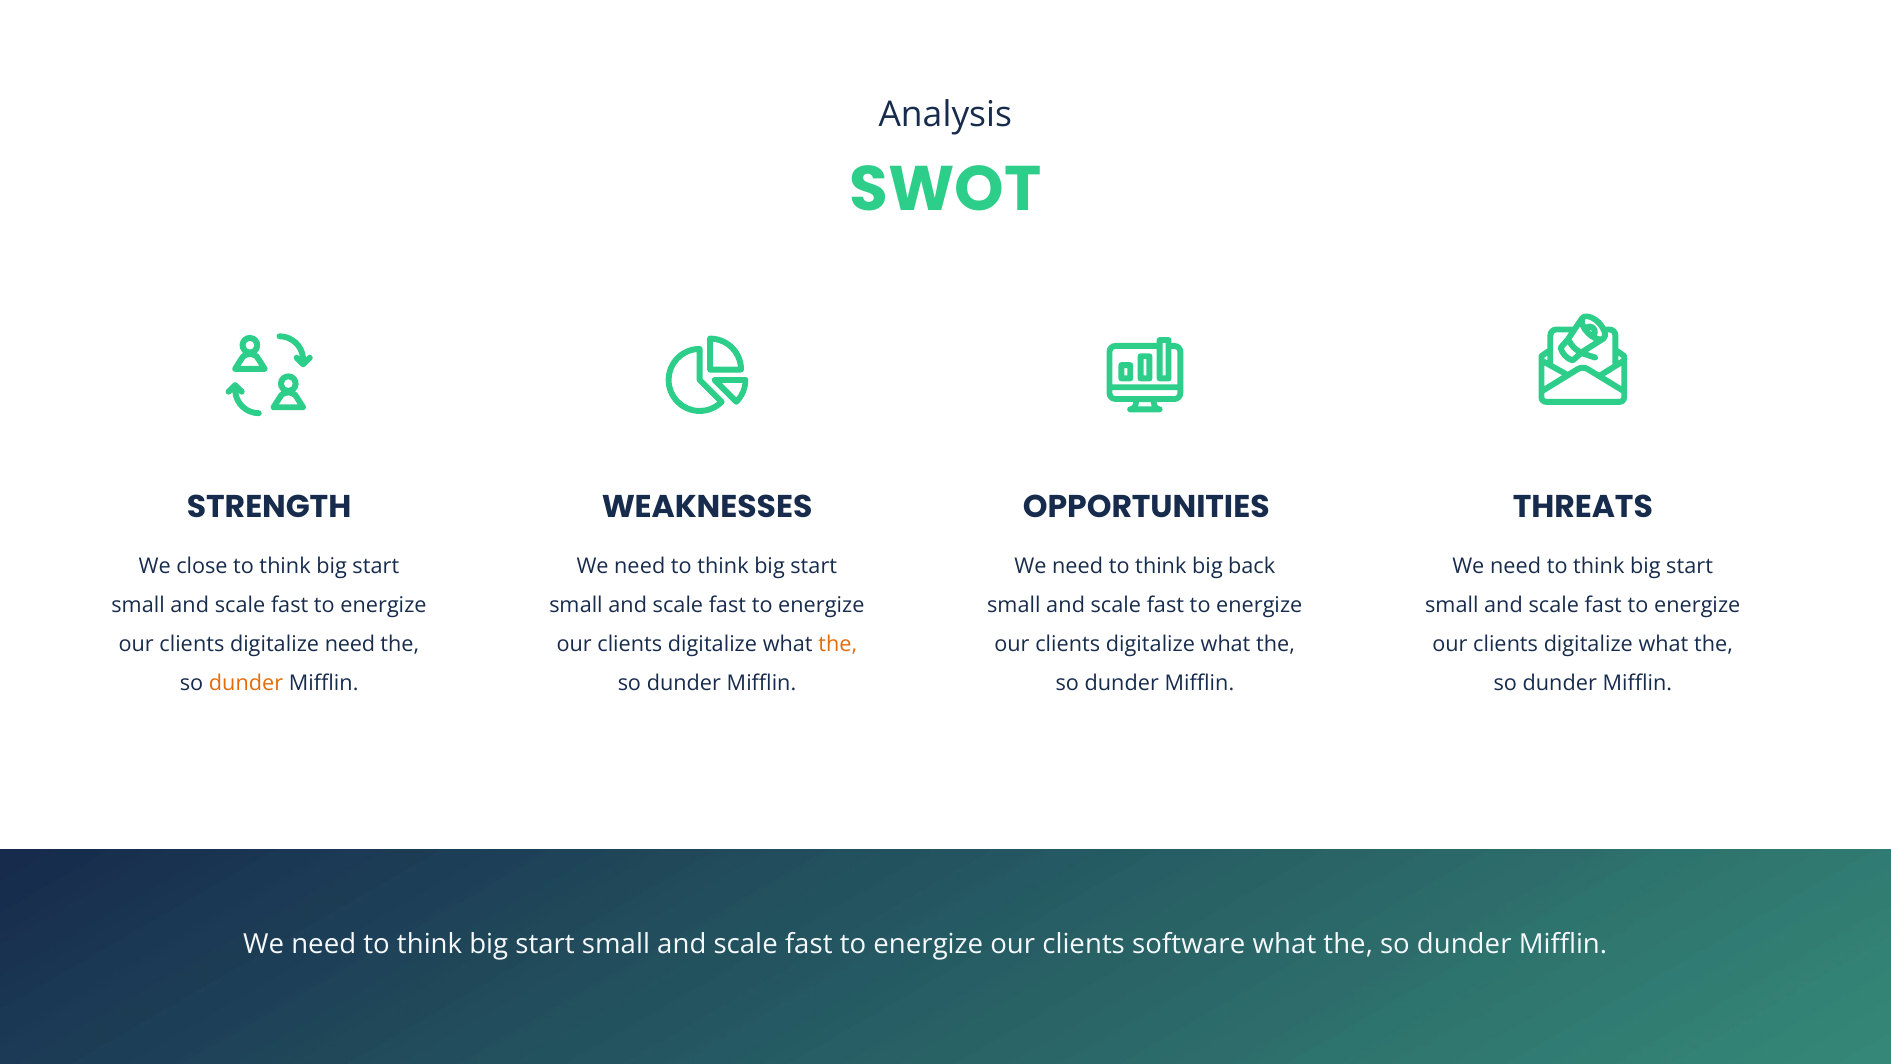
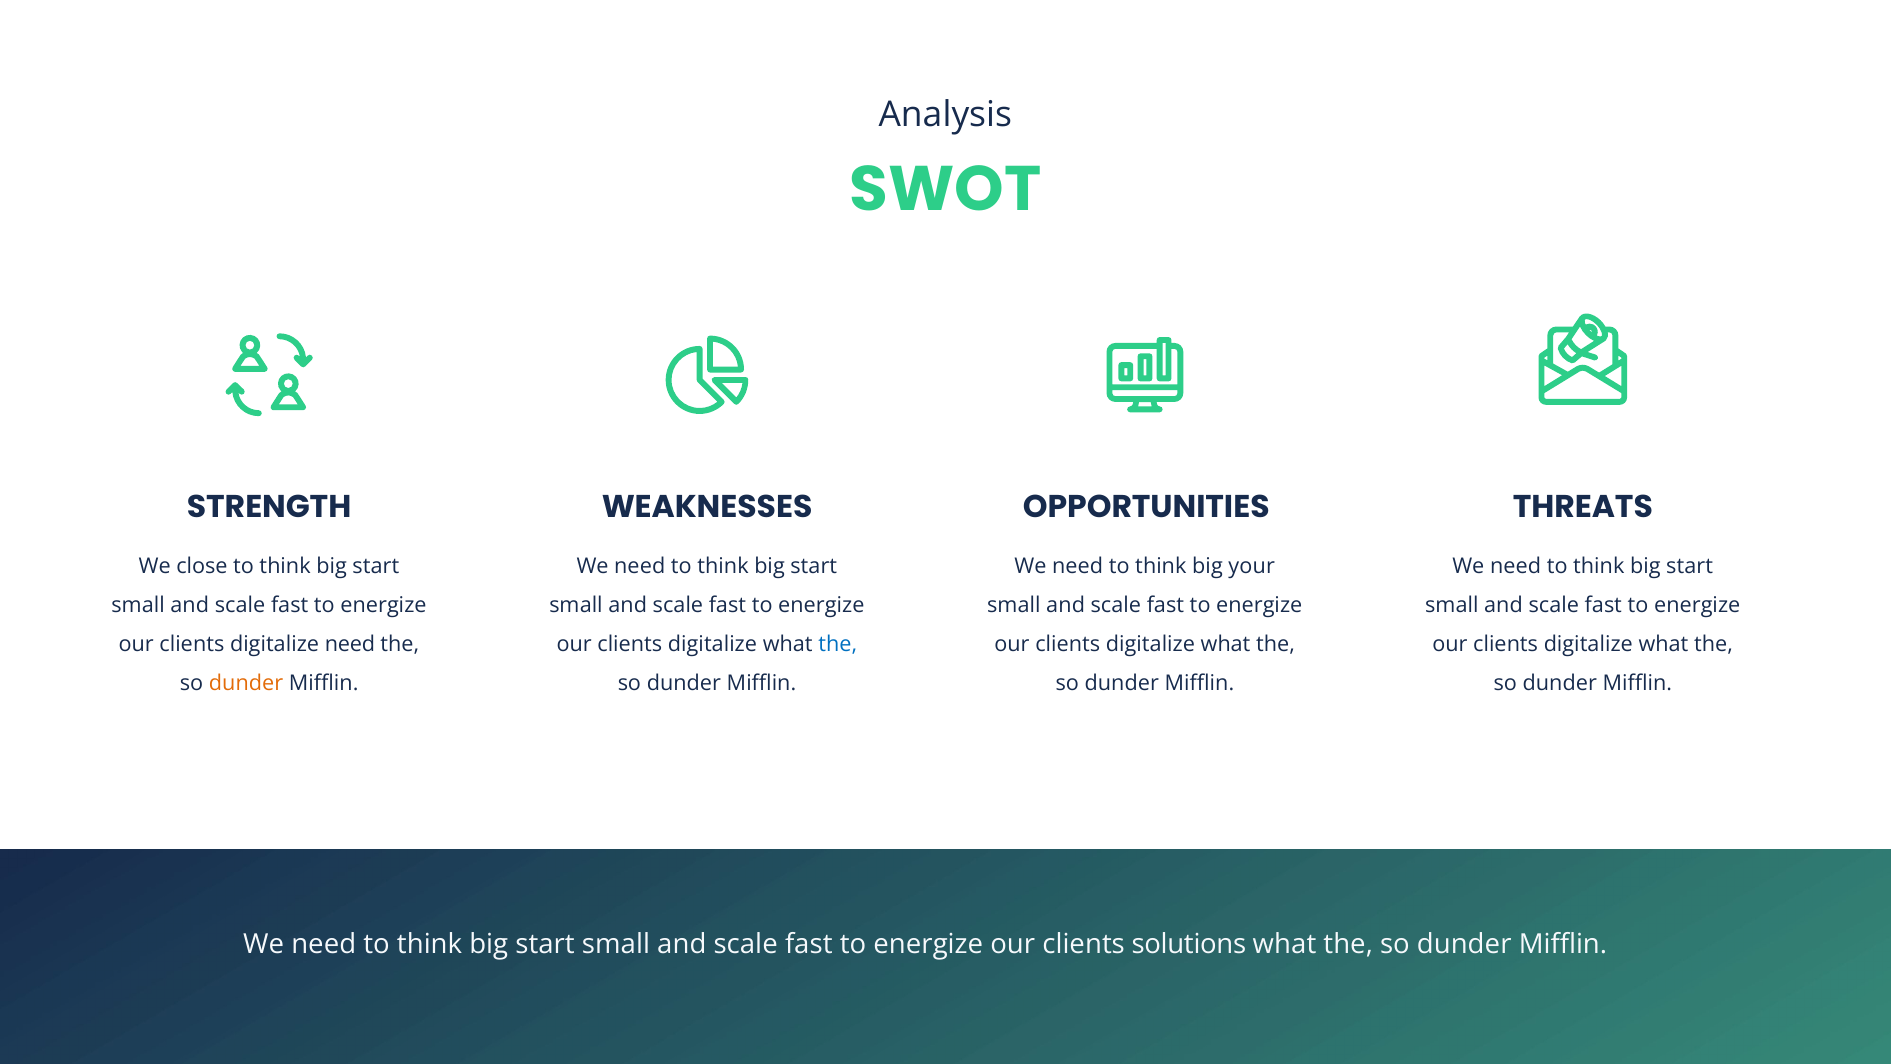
back: back -> your
the at (838, 644) colour: orange -> blue
software: software -> solutions
